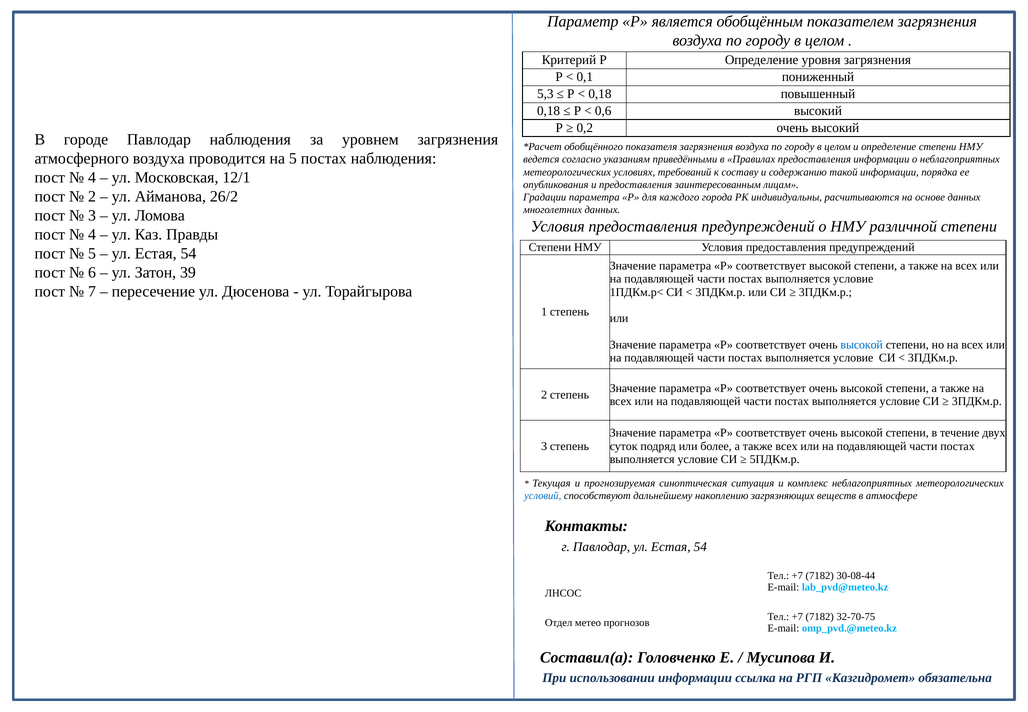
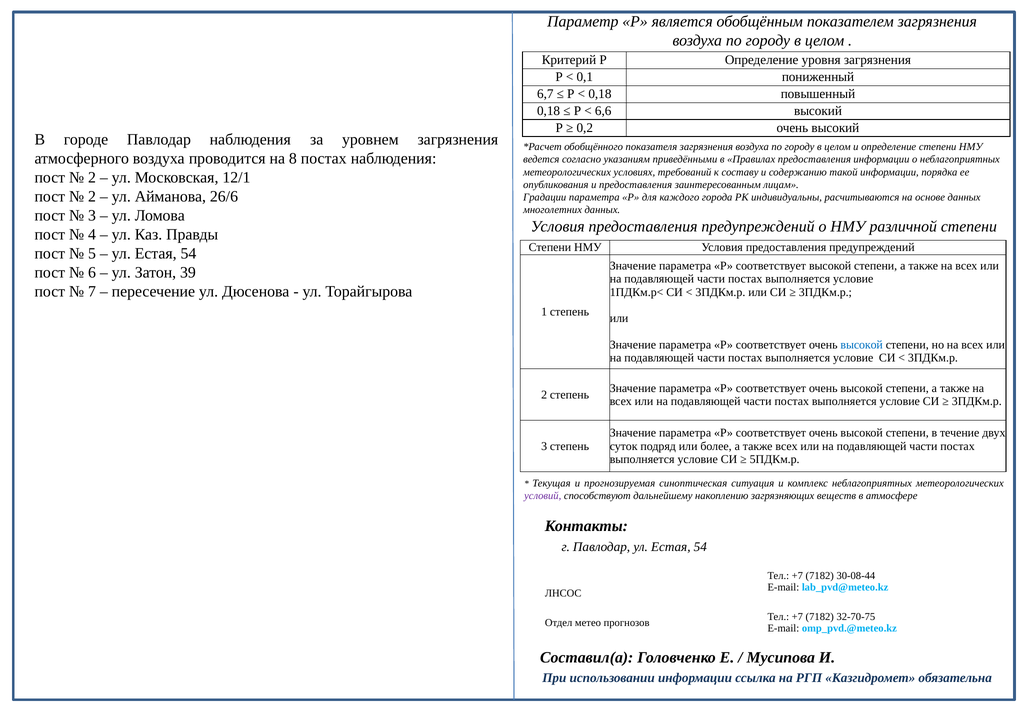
5,3: 5,3 -> 6,7
0,6: 0,6 -> 6,6
на 5: 5 -> 8
4 at (92, 177): 4 -> 2
26/2: 26/2 -> 26/6
условий colour: blue -> purple
